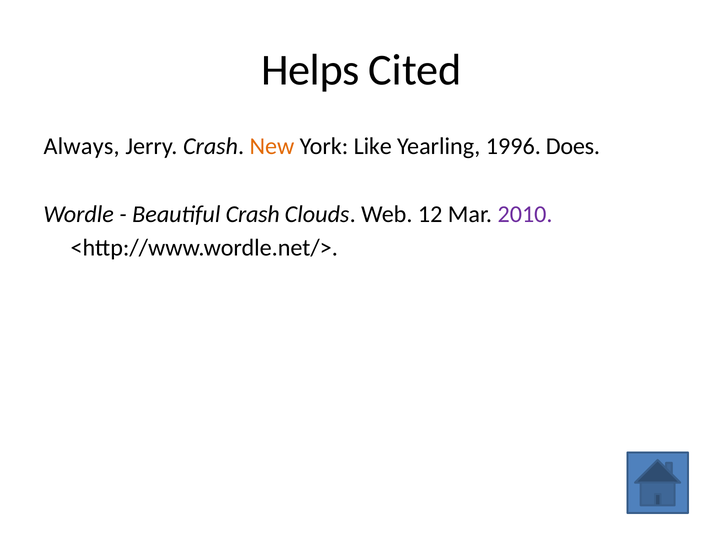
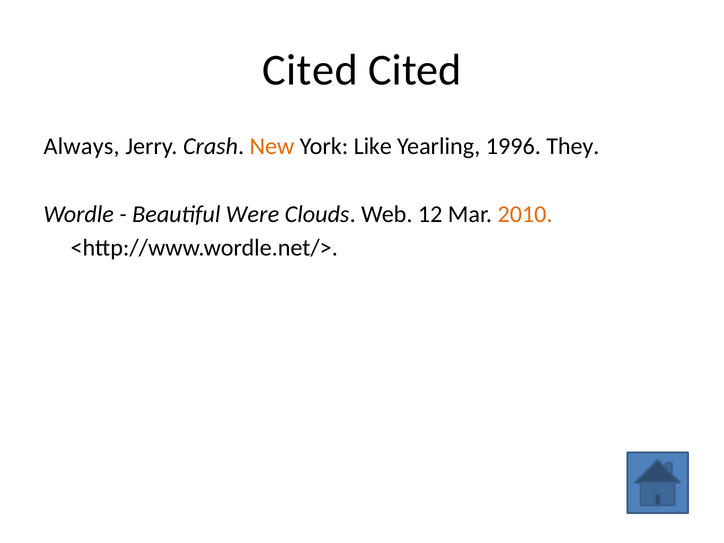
Helps at (310, 70): Helps -> Cited
Does: Does -> They
Beautiful Crash: Crash -> Were
2010 colour: purple -> orange
